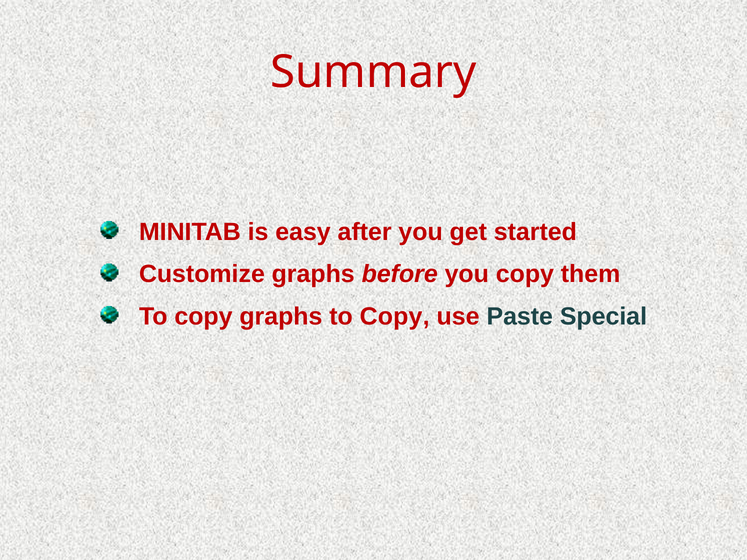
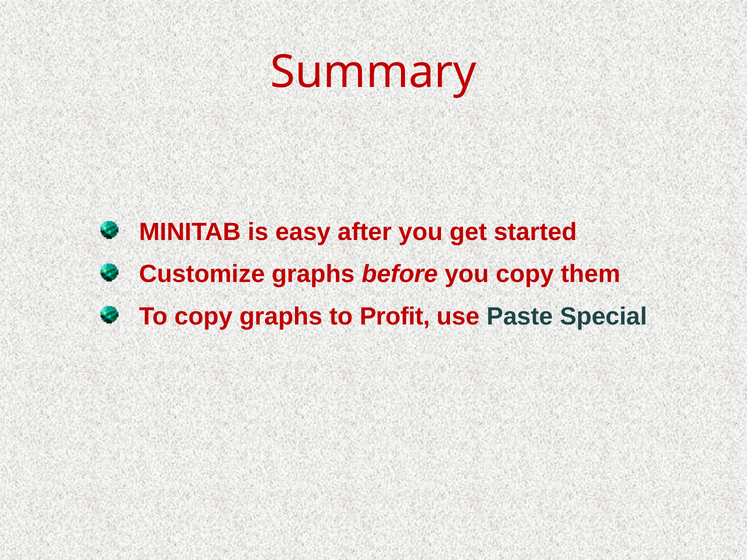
graphs to Copy: Copy -> Profit
